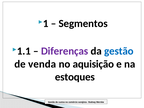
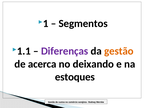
gestão at (119, 51) colour: blue -> orange
venda: venda -> acerca
aquisição: aquisição -> deixando
